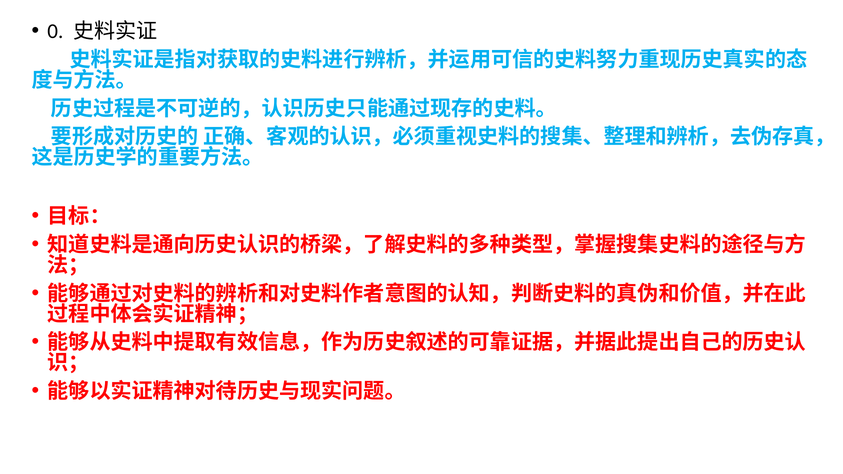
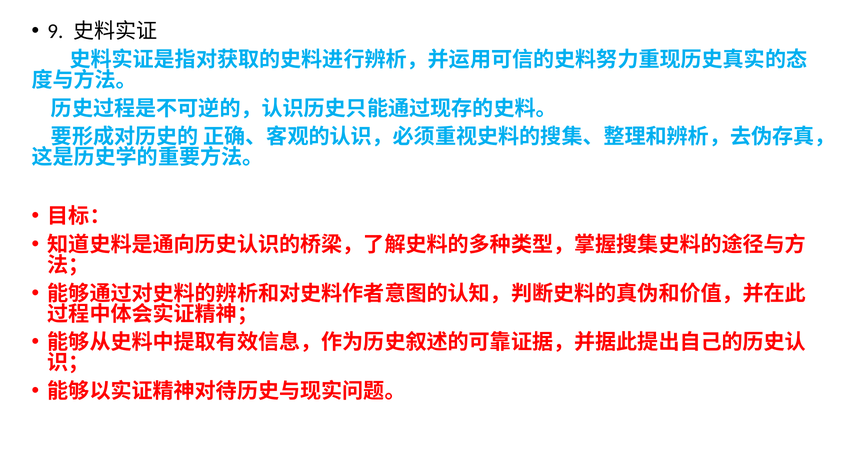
0: 0 -> 9
